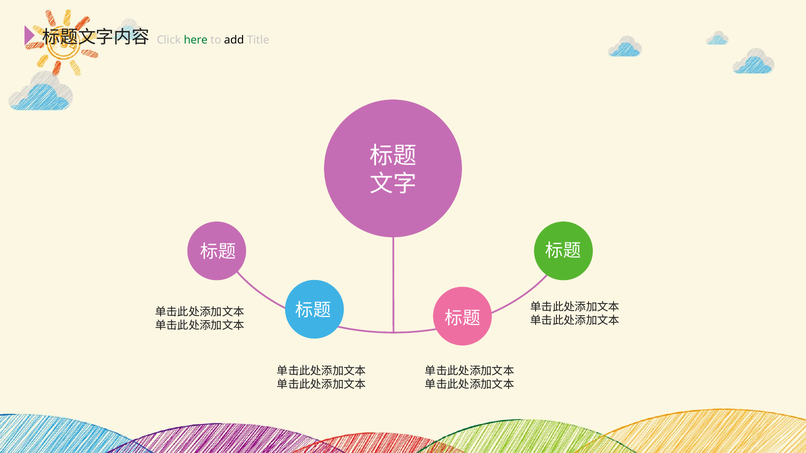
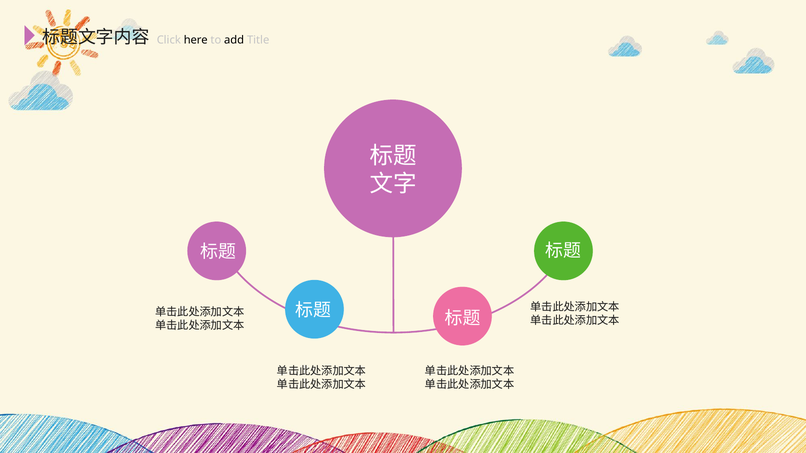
here colour: green -> black
